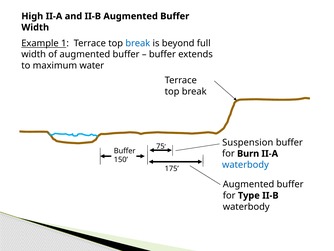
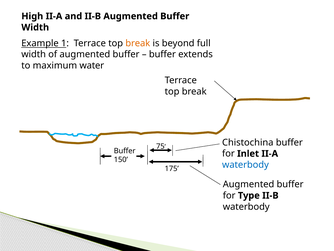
break at (138, 43) colour: blue -> orange
Suspension: Suspension -> Chistochina
Burn: Burn -> Inlet
